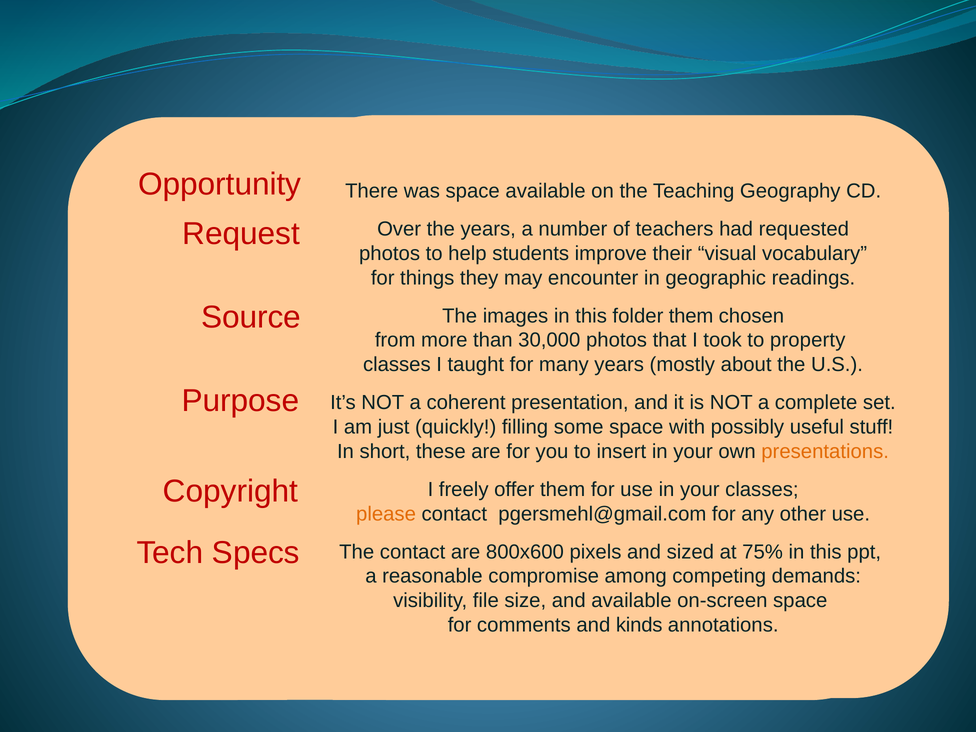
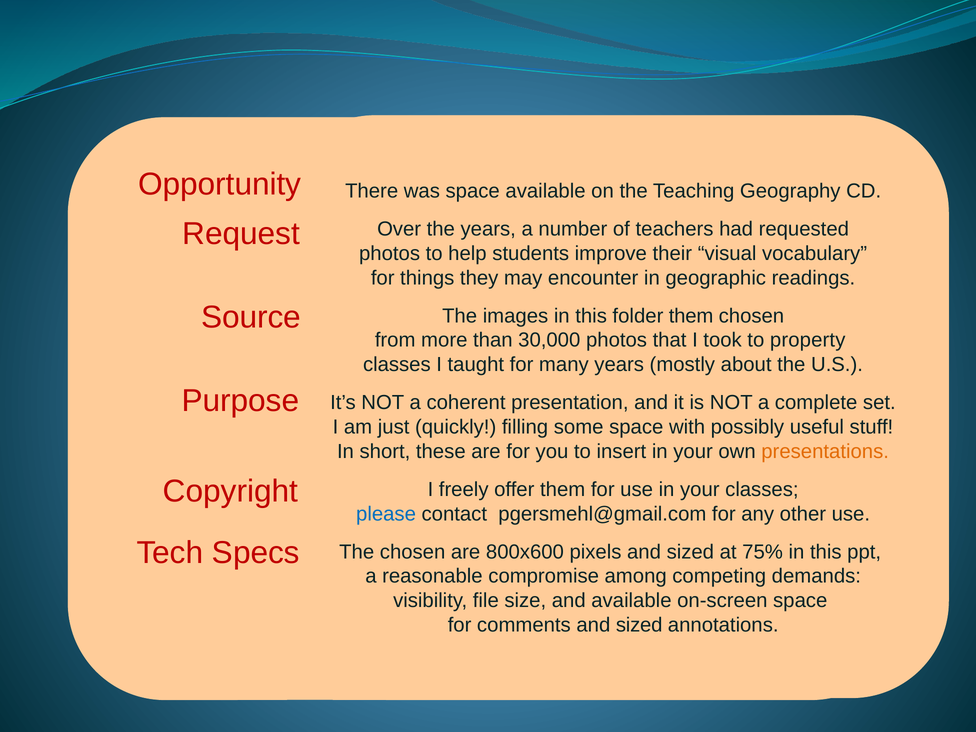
please colour: orange -> blue
The contact: contact -> chosen
comments and kinds: kinds -> sized
